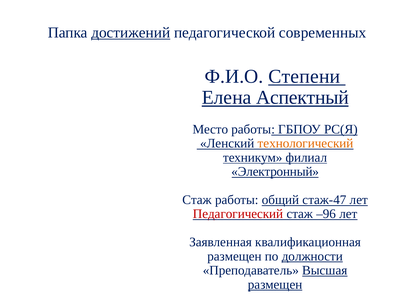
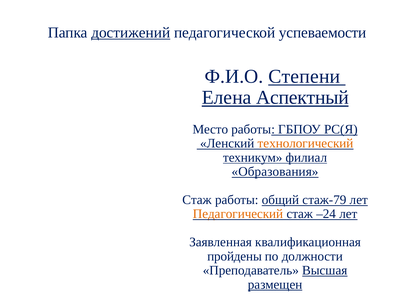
современных: современных -> успеваемости
Электронный: Электронный -> Образования
стаж-47: стаж-47 -> стаж-79
Педагогический colour: red -> orange
–96: –96 -> –24
размещен at (235, 257): размещен -> пройдены
должности underline: present -> none
